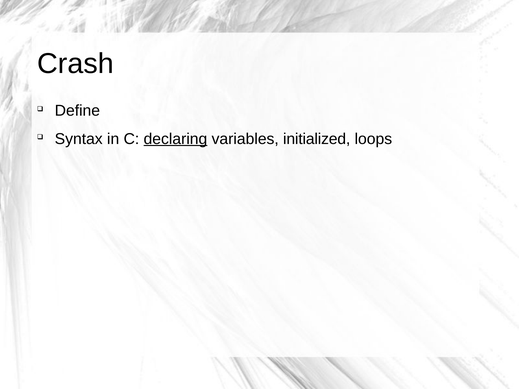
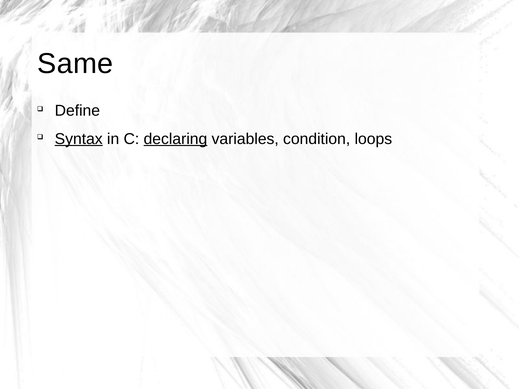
Crash: Crash -> Same
Syntax underline: none -> present
initialized: initialized -> condition
